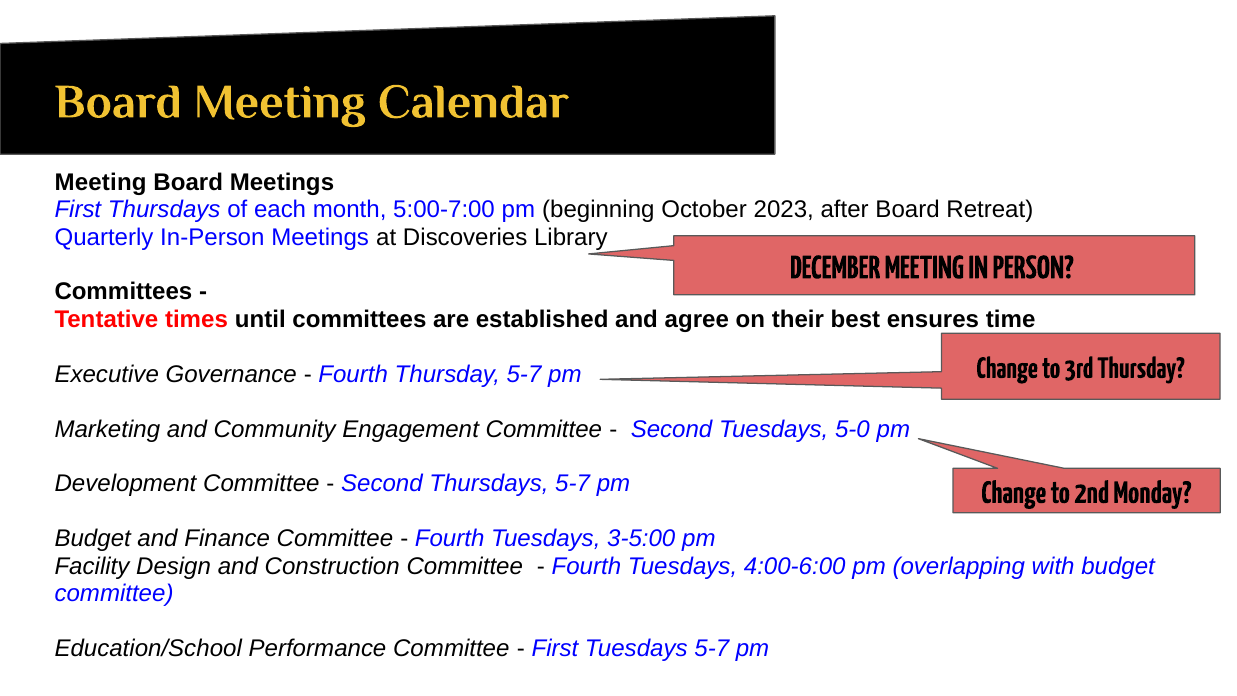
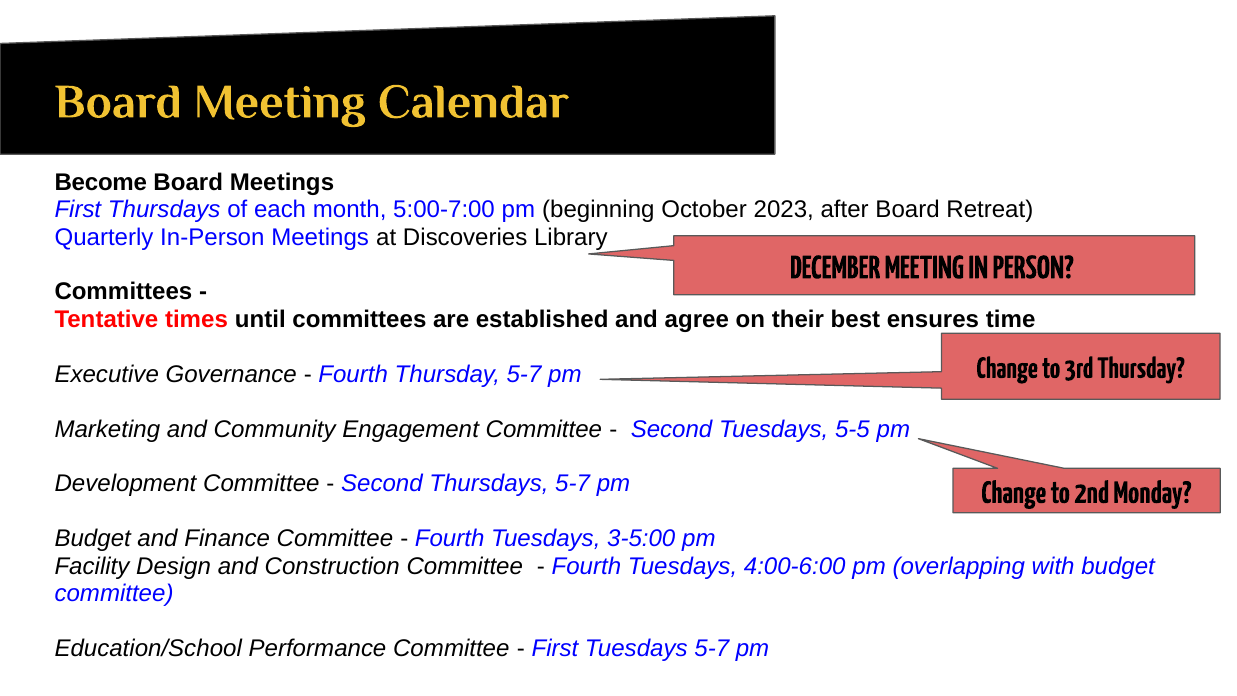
Meeting at (101, 182): Meeting -> Become
5-0: 5-0 -> 5-5
